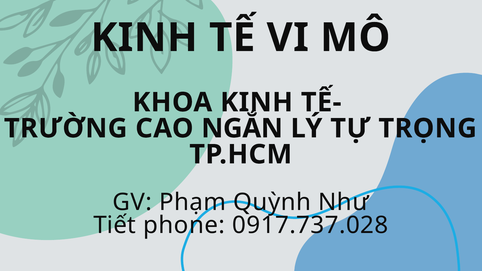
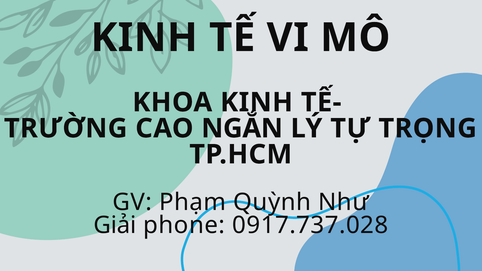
Tiết: Tiết -> Giải
